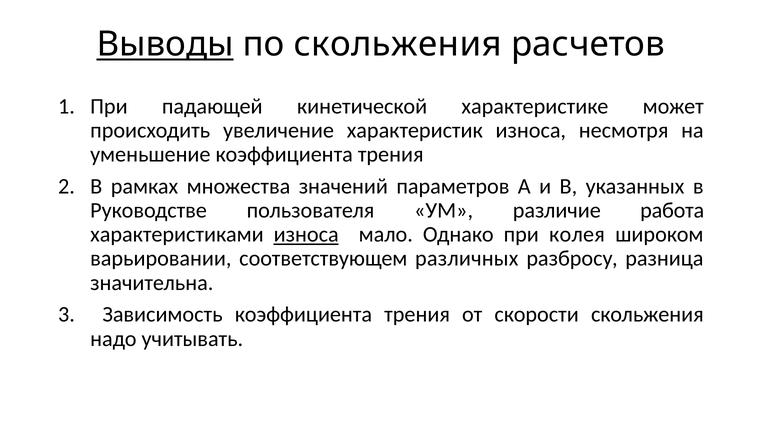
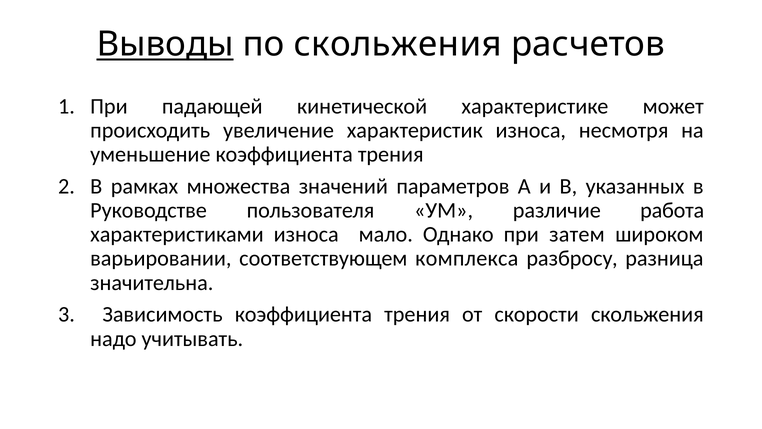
износа at (306, 234) underline: present -> none
колея: колея -> затем
различных: различных -> комплекса
